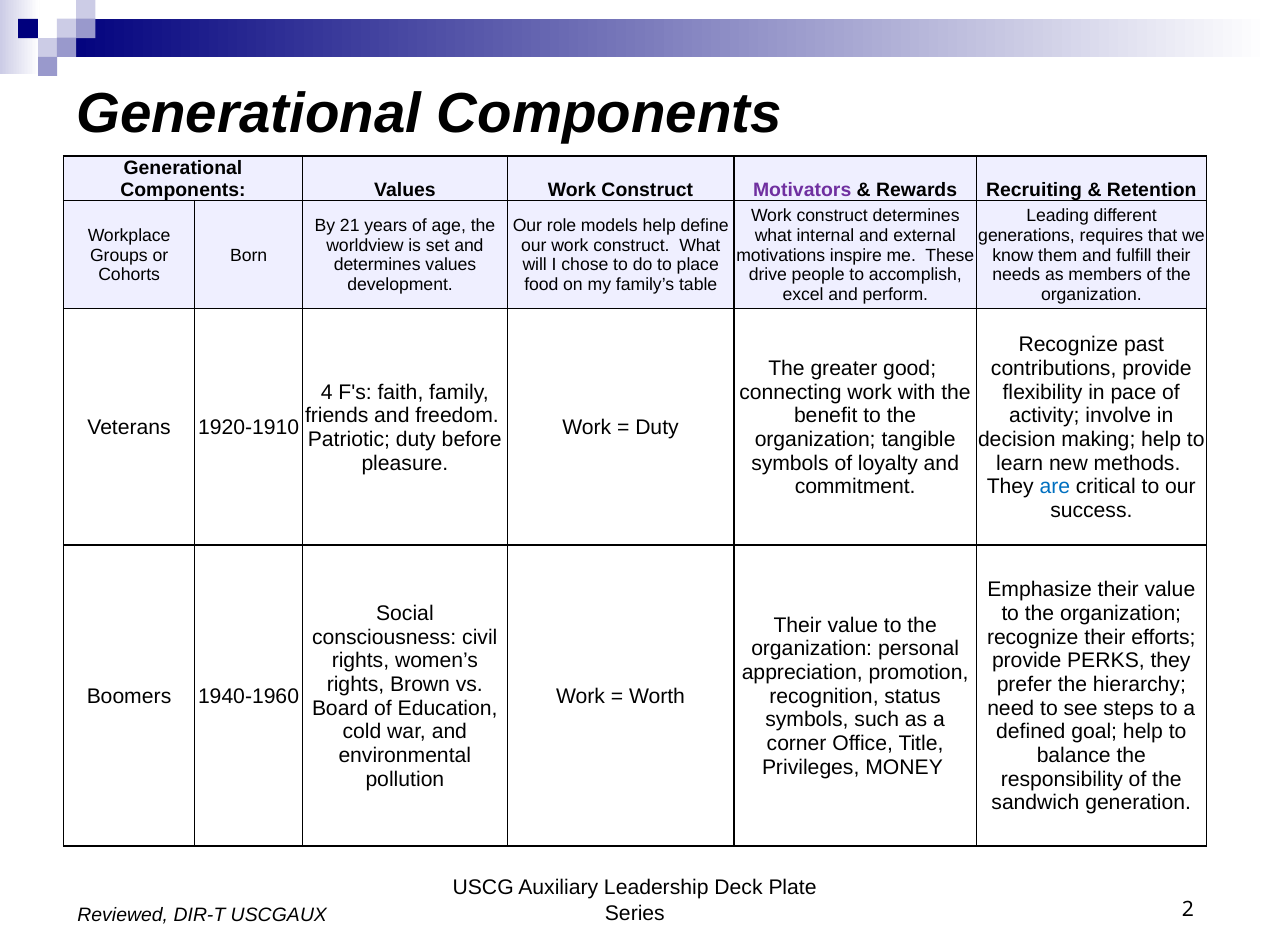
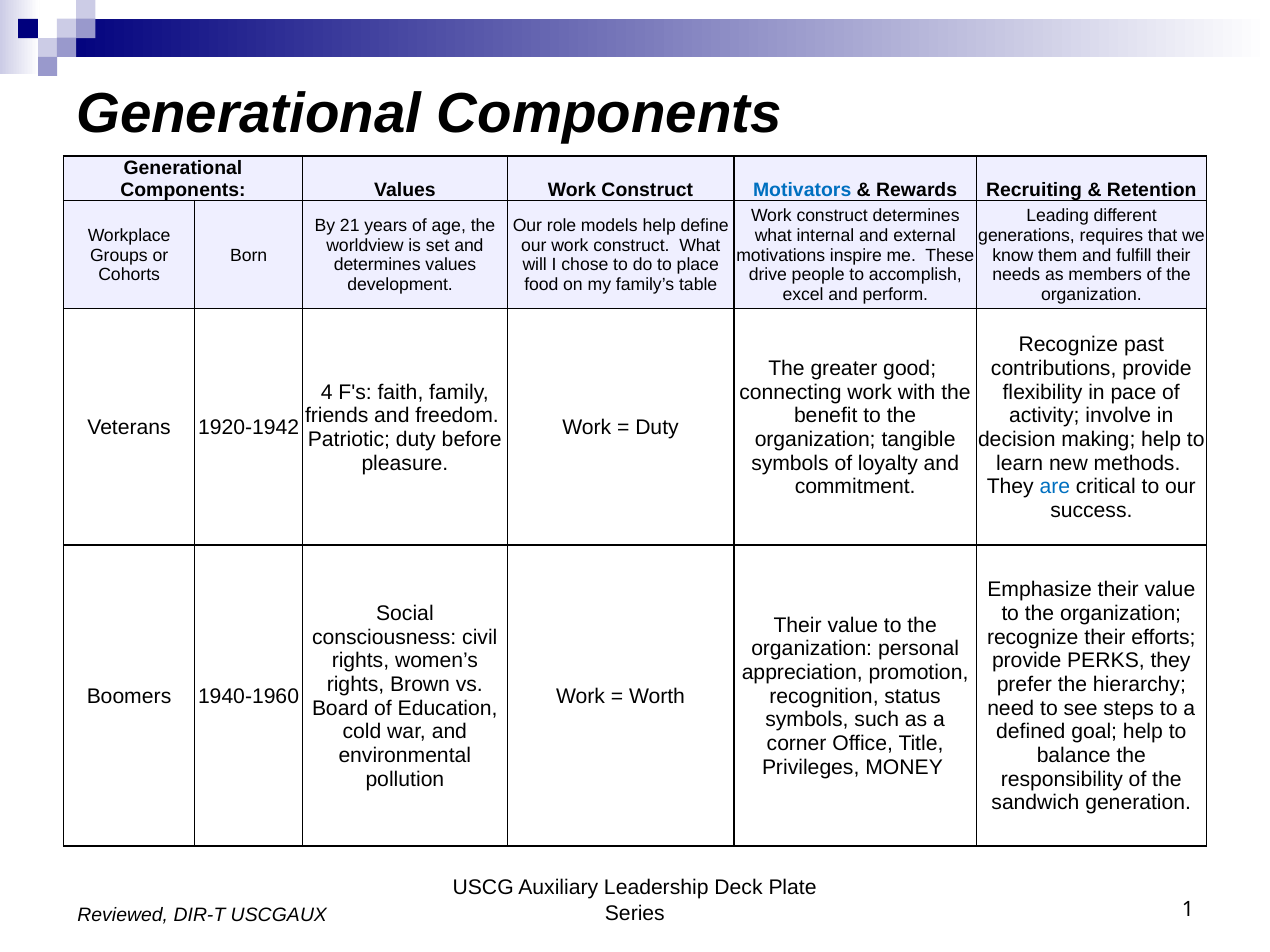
Motivators colour: purple -> blue
1920-1910: 1920-1910 -> 1920-1942
2: 2 -> 1
